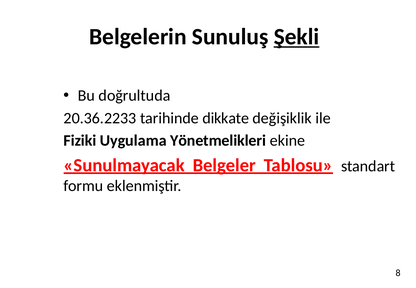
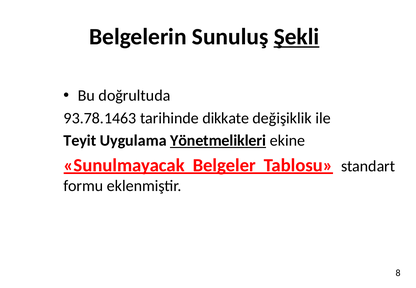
20.36.2233: 20.36.2233 -> 93.78.1463
Fiziki: Fiziki -> Teyit
Yönetmelikleri underline: none -> present
